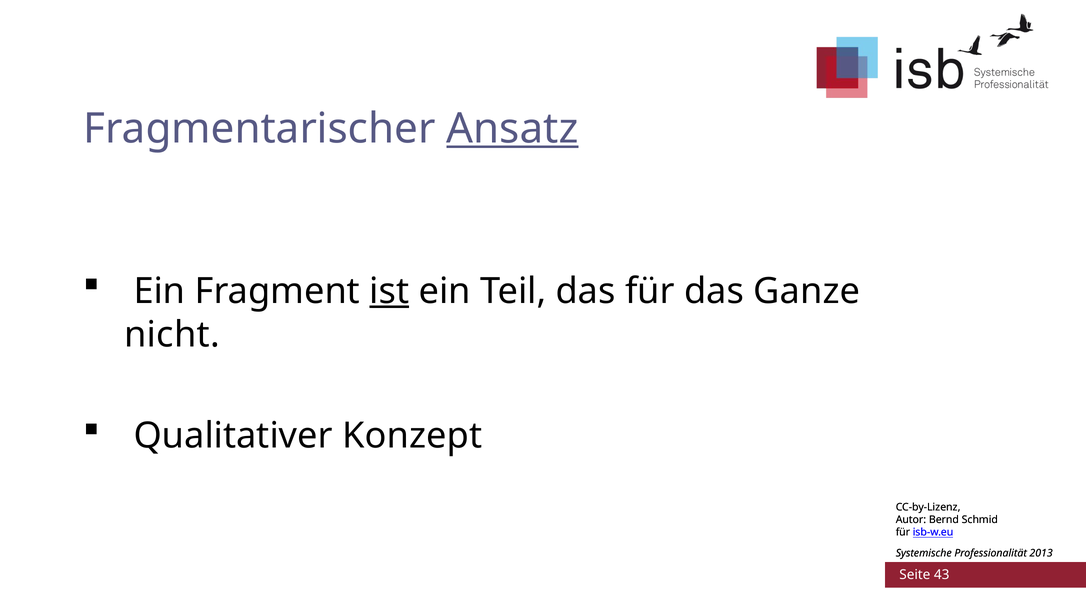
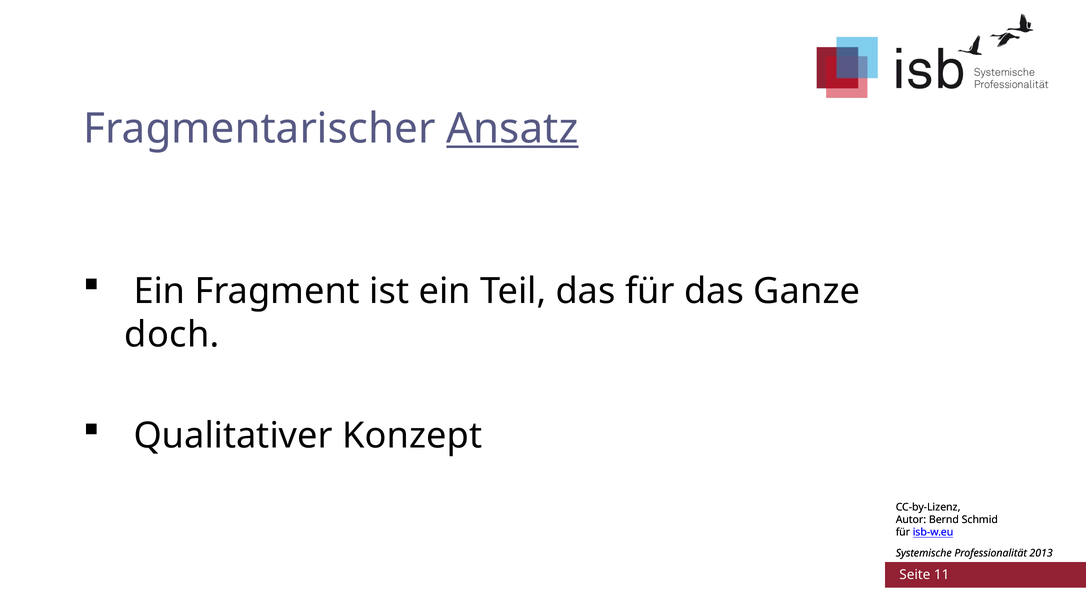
ist underline: present -> none
nicht: nicht -> doch
43: 43 -> 11
